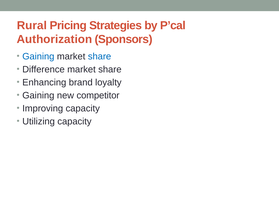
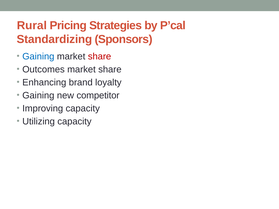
Authorization: Authorization -> Standardizing
share at (100, 56) colour: blue -> red
Difference: Difference -> Outcomes
